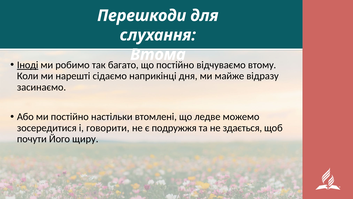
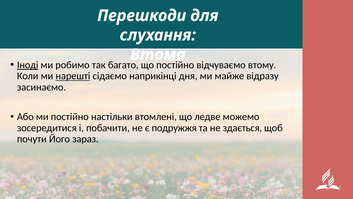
нарешті underline: none -> present
говорити: говорити -> побачити
щиру: щиру -> зараз
